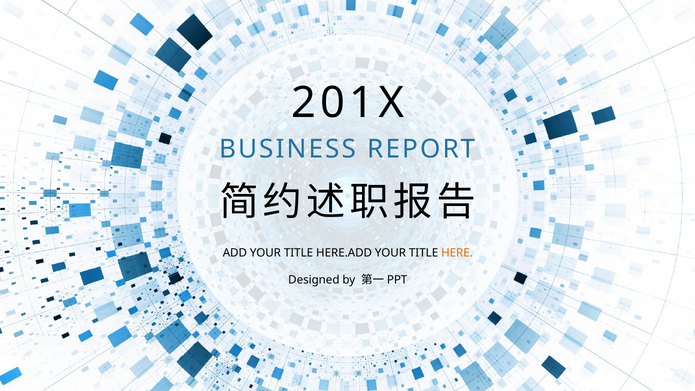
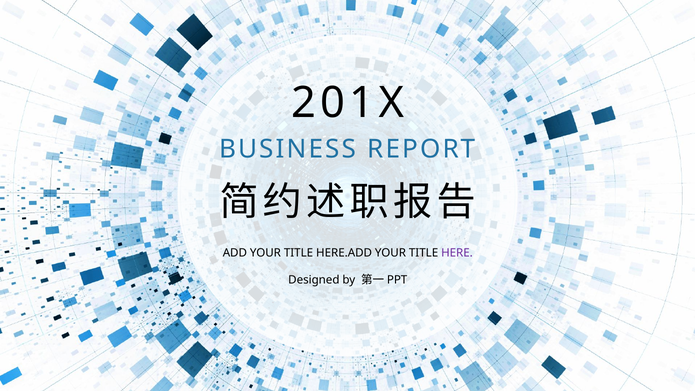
HERE colour: orange -> purple
